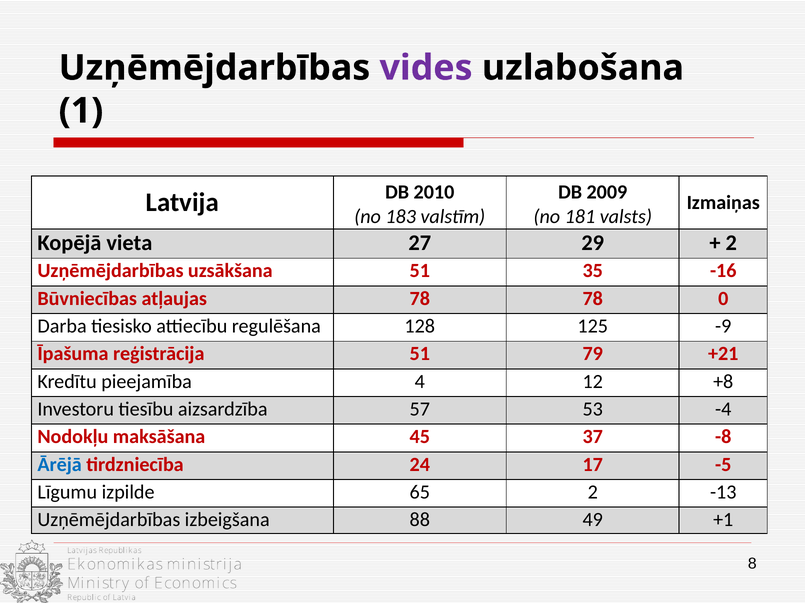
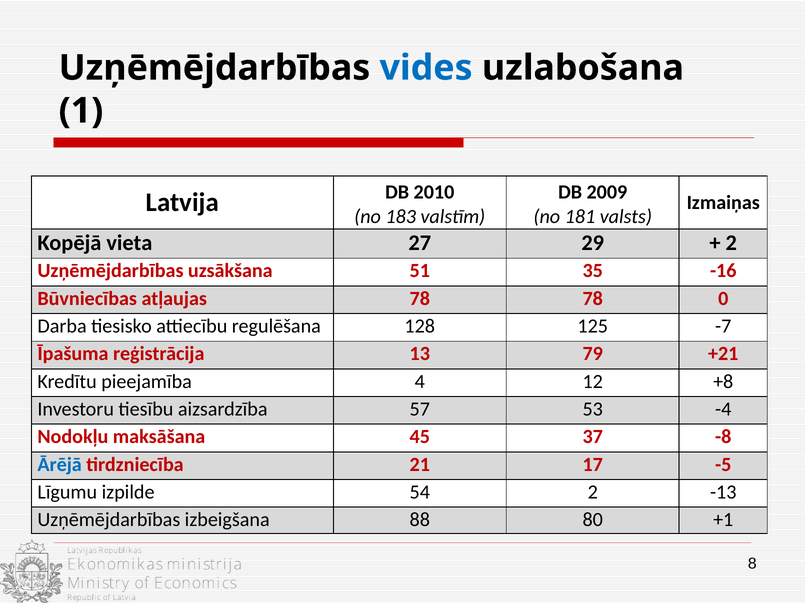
vides colour: purple -> blue
-9: -9 -> -7
reģistrācija 51: 51 -> 13
24: 24 -> 21
65: 65 -> 54
49: 49 -> 80
